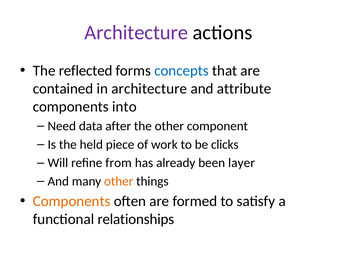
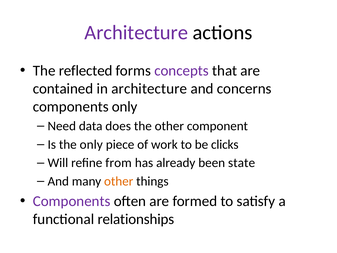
concepts colour: blue -> purple
attribute: attribute -> concerns
components into: into -> only
after: after -> does
the held: held -> only
layer: layer -> state
Components at (72, 201) colour: orange -> purple
